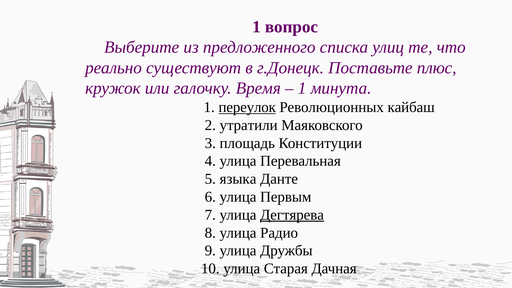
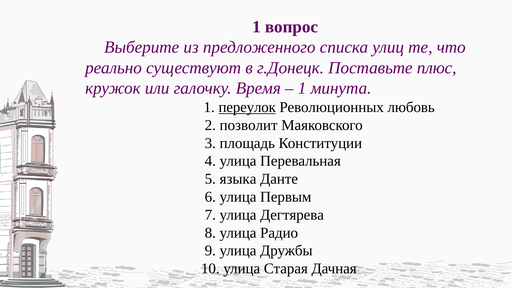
кайбаш: кайбаш -> любовь
утратили: утратили -> позволит
Дегтярева underline: present -> none
